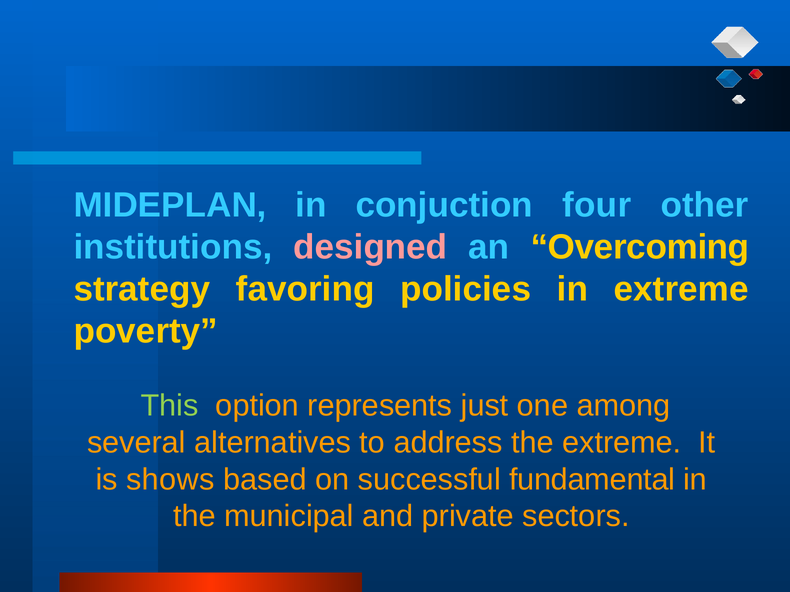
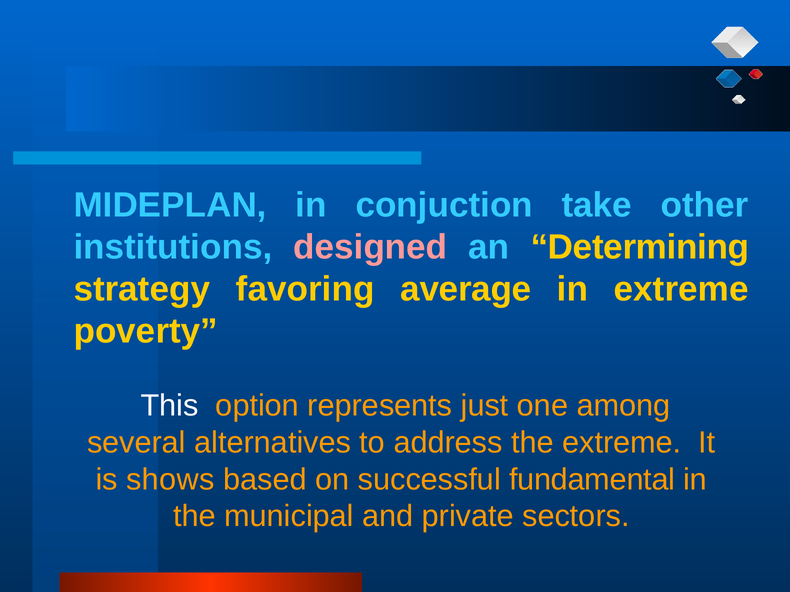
four: four -> take
Overcoming: Overcoming -> Determining
policies: policies -> average
This colour: light green -> white
